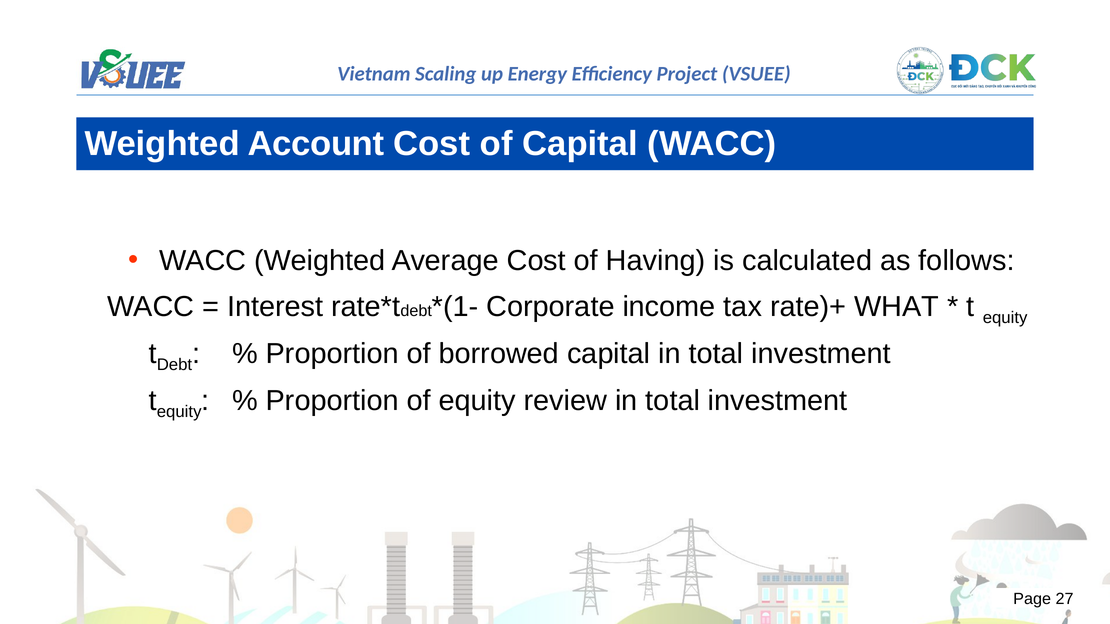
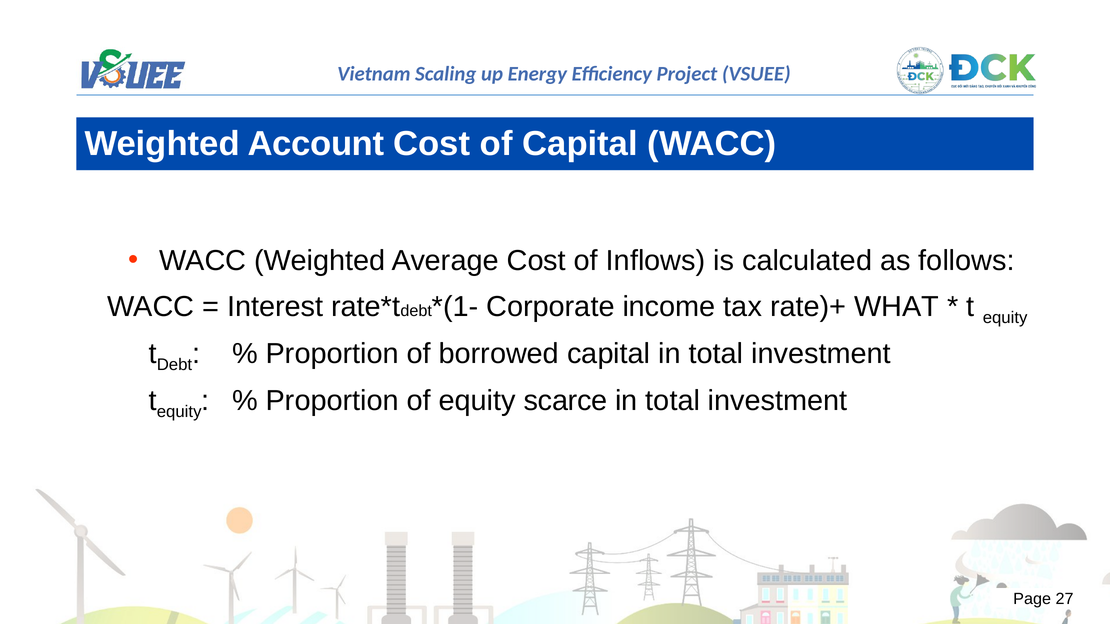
Having: Having -> Inflows
review: review -> scarce
